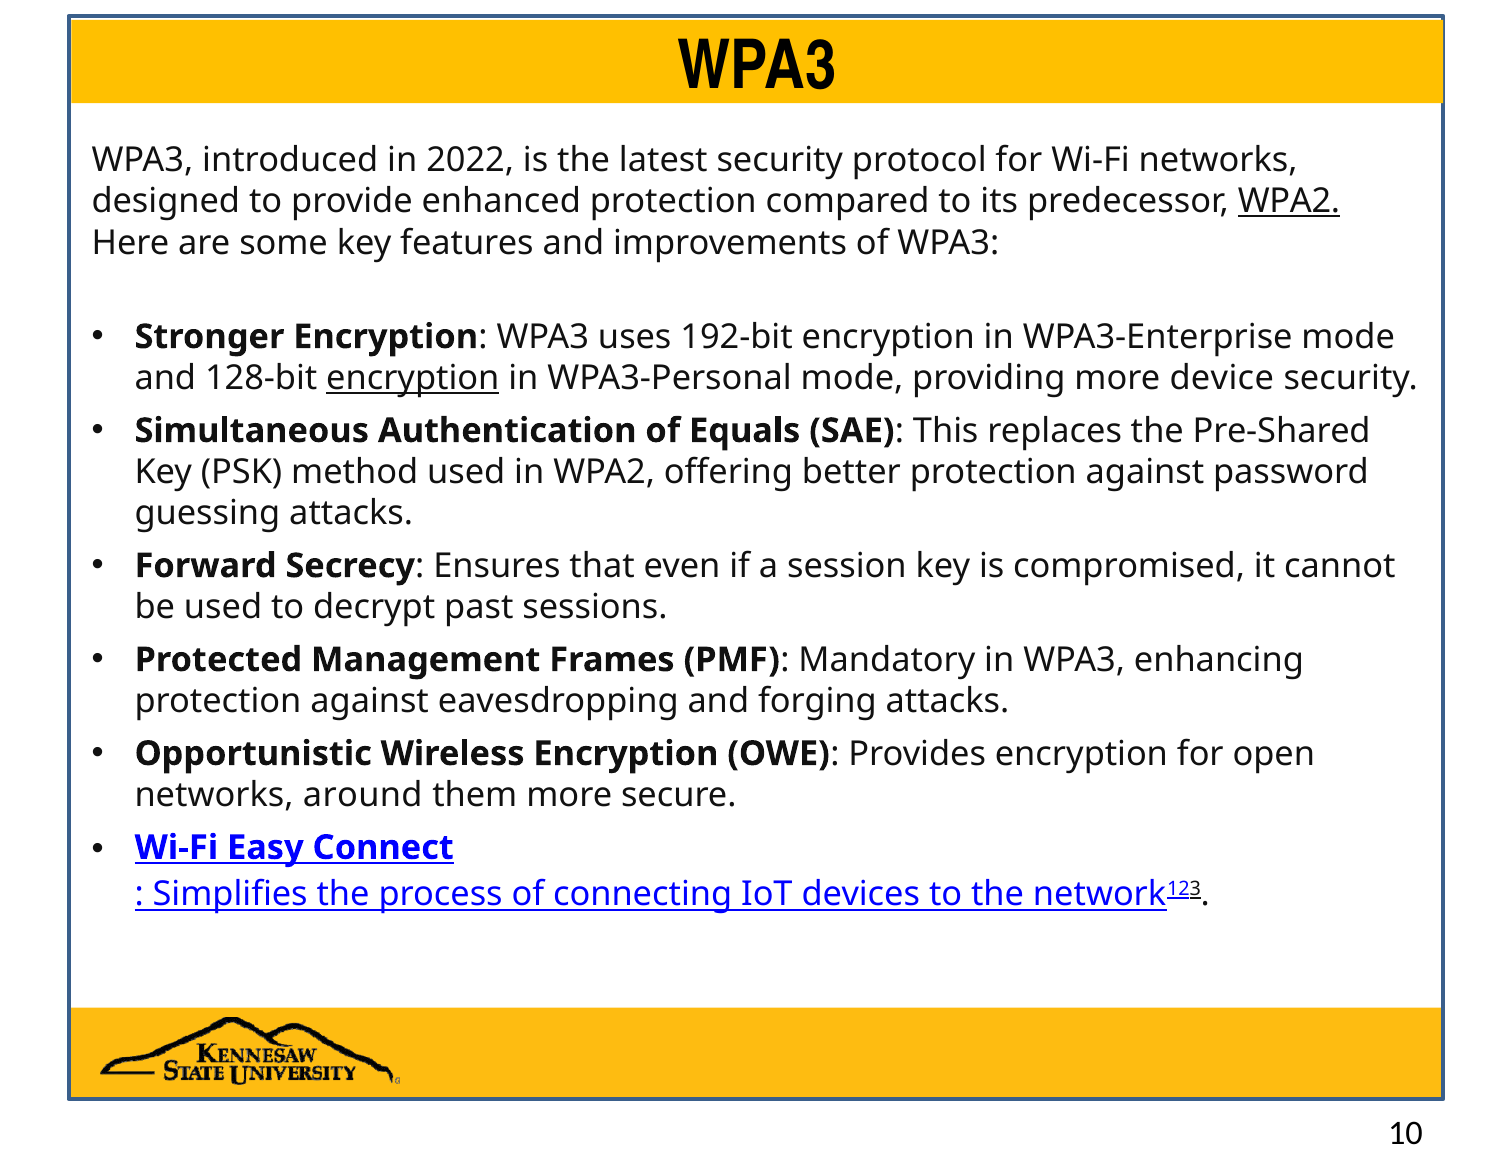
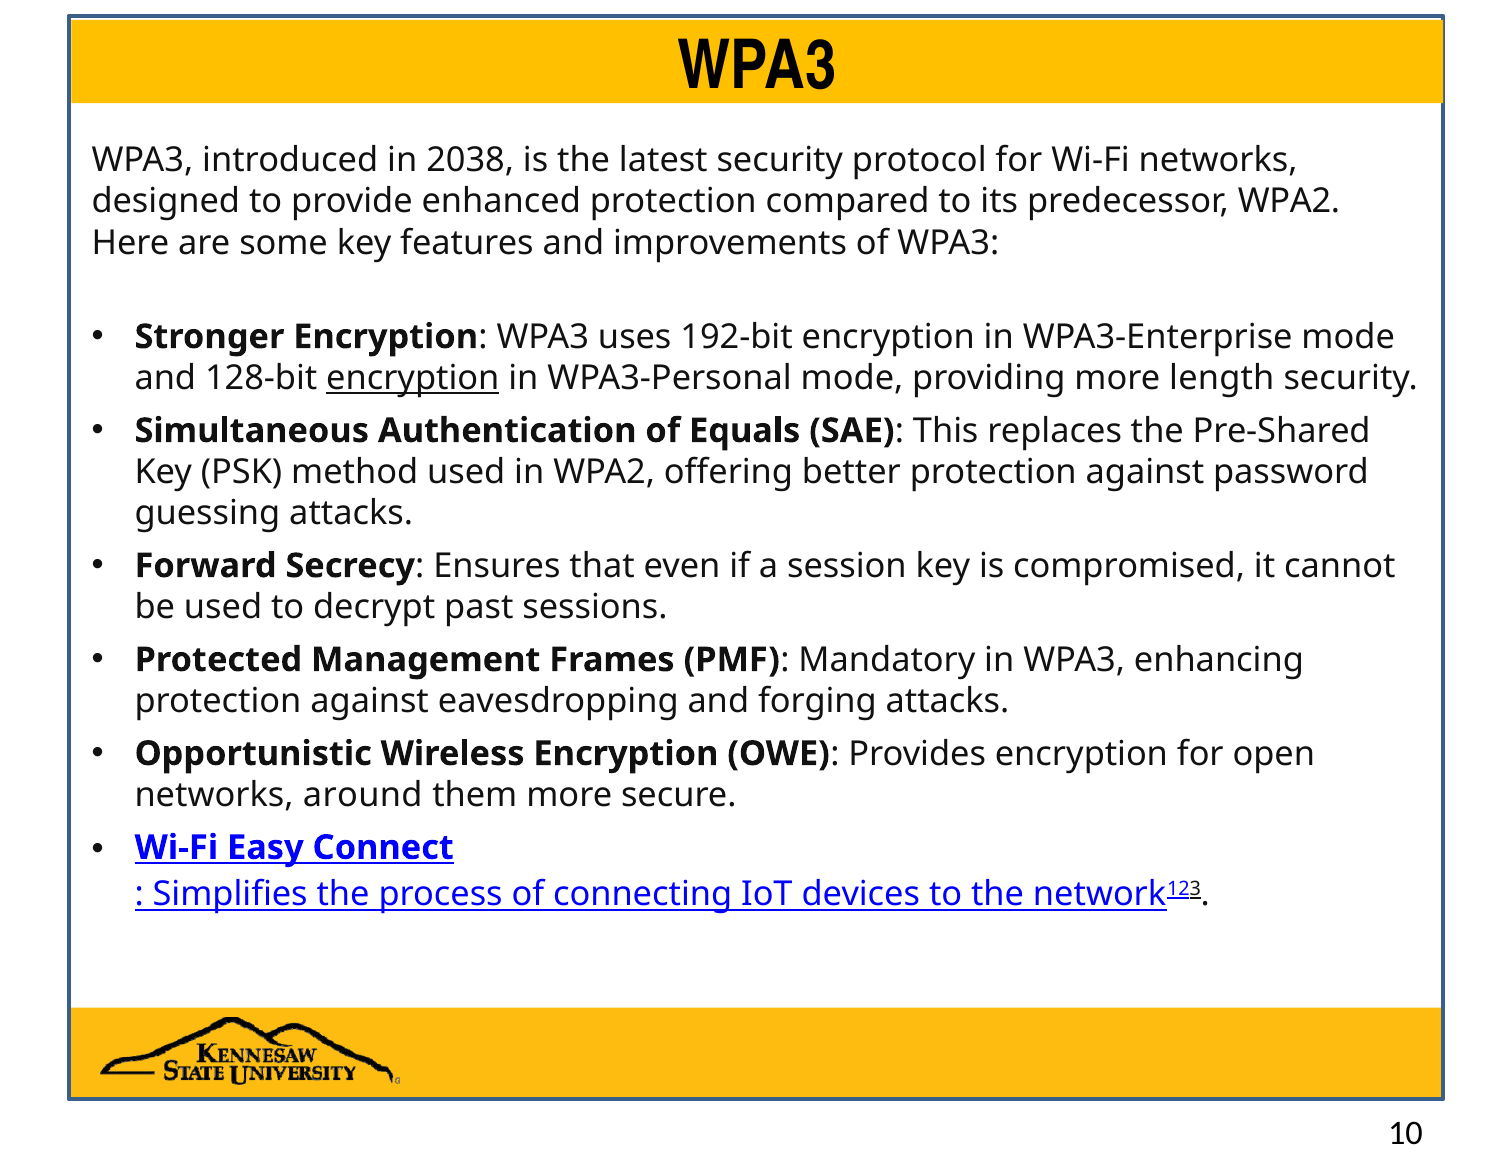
2022: 2022 -> 2038
WPA2 at (1289, 202) underline: present -> none
device: device -> length
